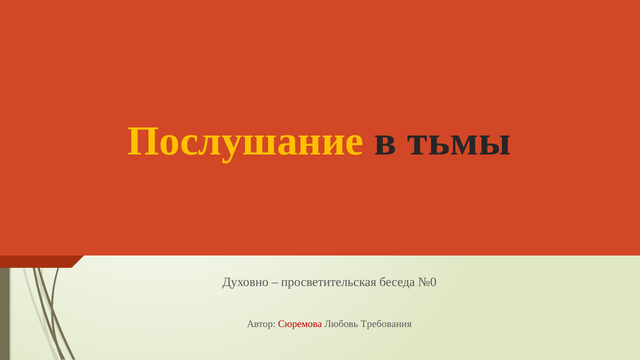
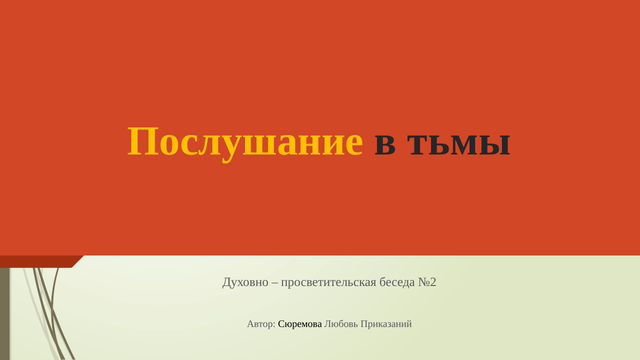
№0: №0 -> №2
Сюремова colour: red -> black
Требования: Требования -> Приказаний
